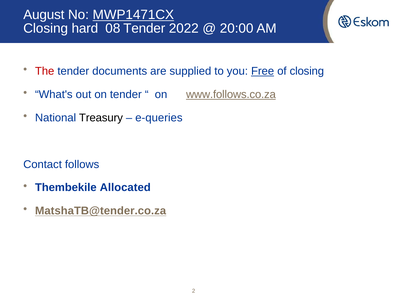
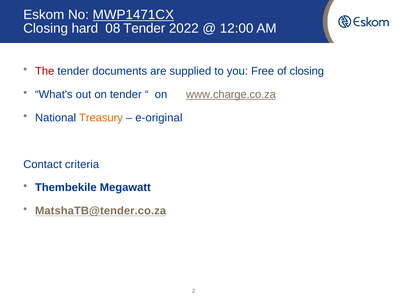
August: August -> Eskom
20:00: 20:00 -> 12:00
Free underline: present -> none
www.follows.co.za: www.follows.co.za -> www.charge.co.za
Treasury colour: black -> orange
e-queries: e-queries -> e-original
follows: follows -> criteria
Allocated: Allocated -> Megawatt
